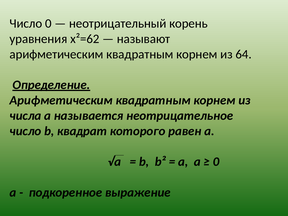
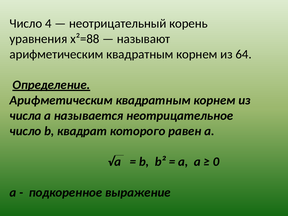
Число 0: 0 -> 4
х²=62: х²=62 -> х²=88
